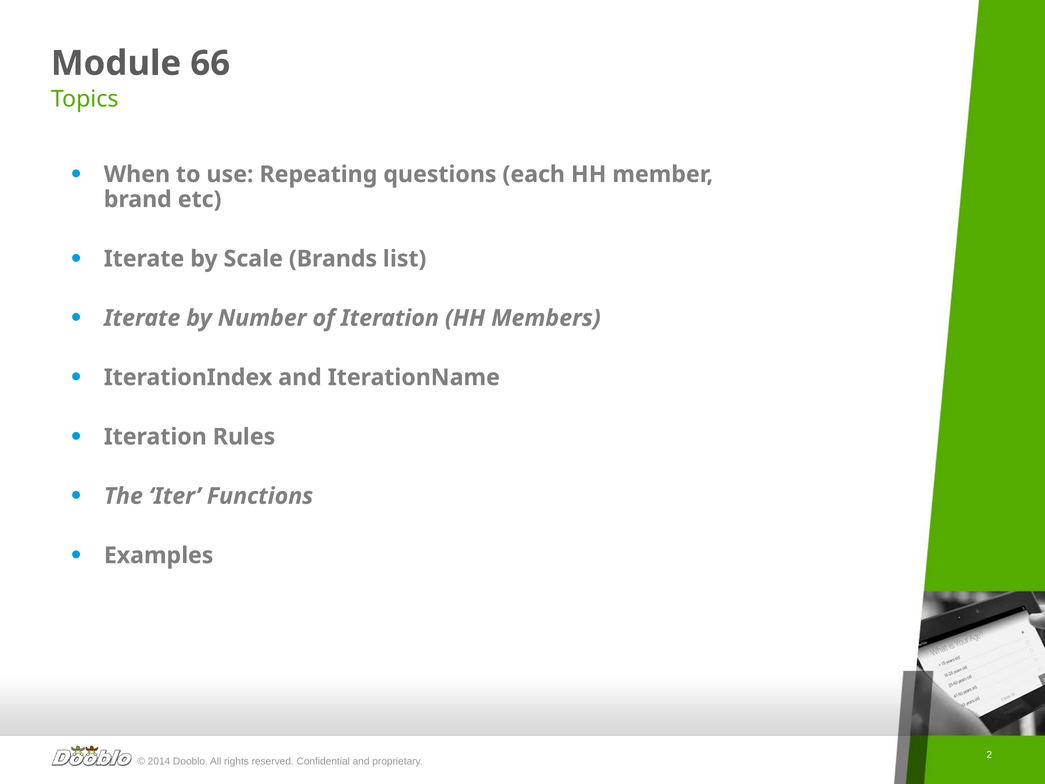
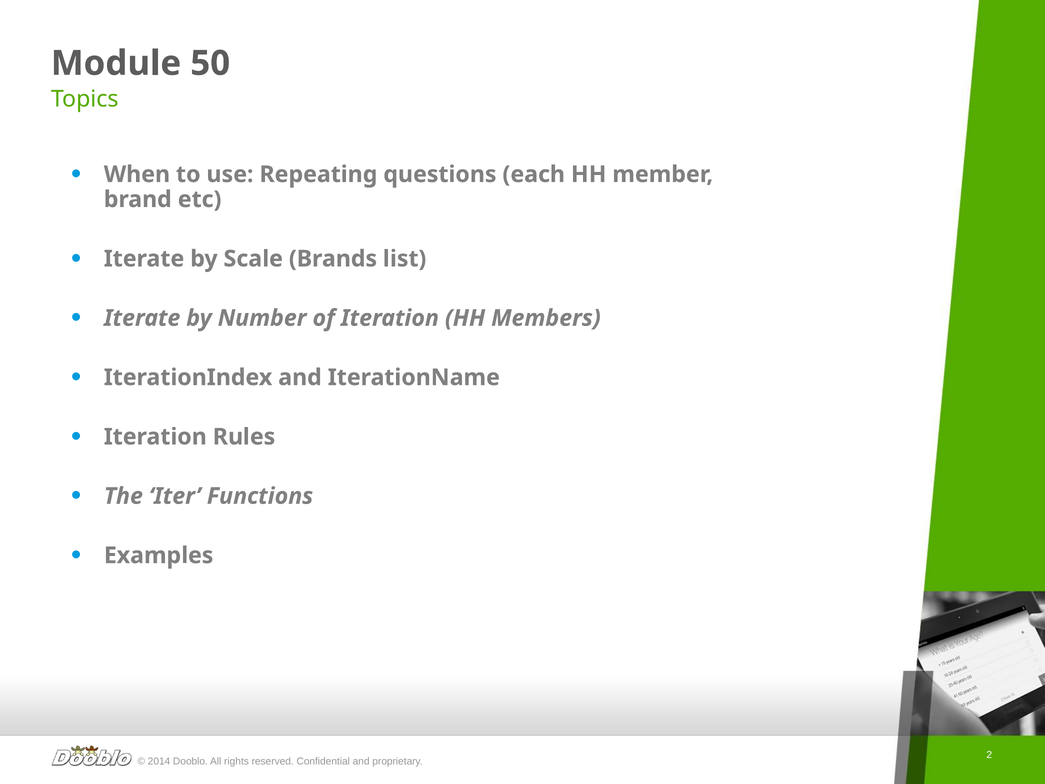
66: 66 -> 50
